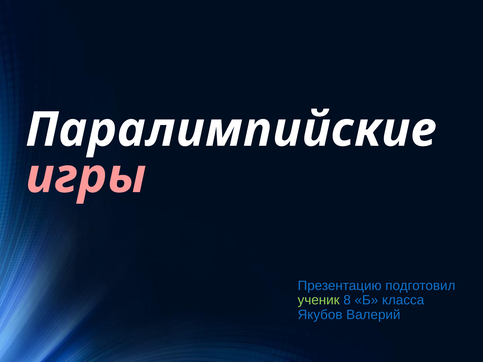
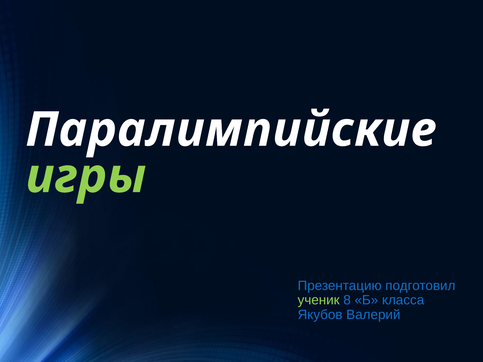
игры colour: pink -> light green
